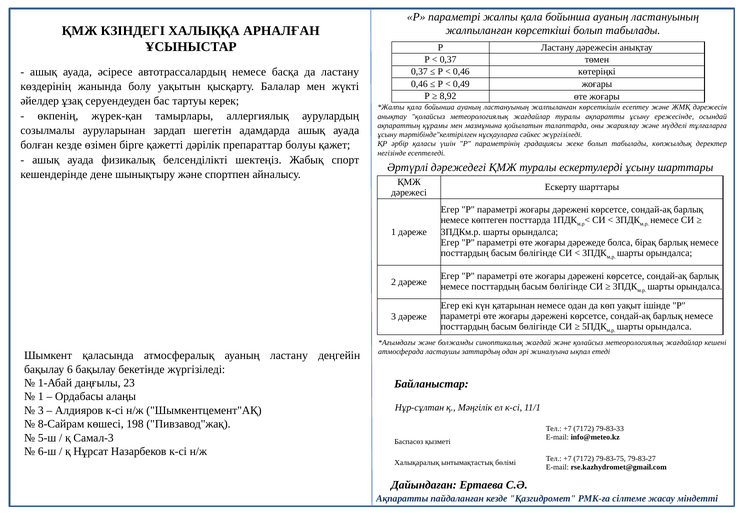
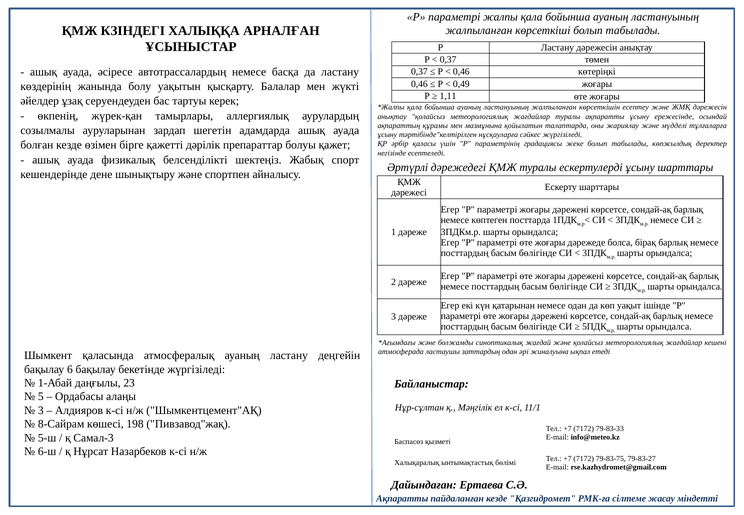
8,92: 8,92 -> 1,11
1 at (41, 397): 1 -> 5
